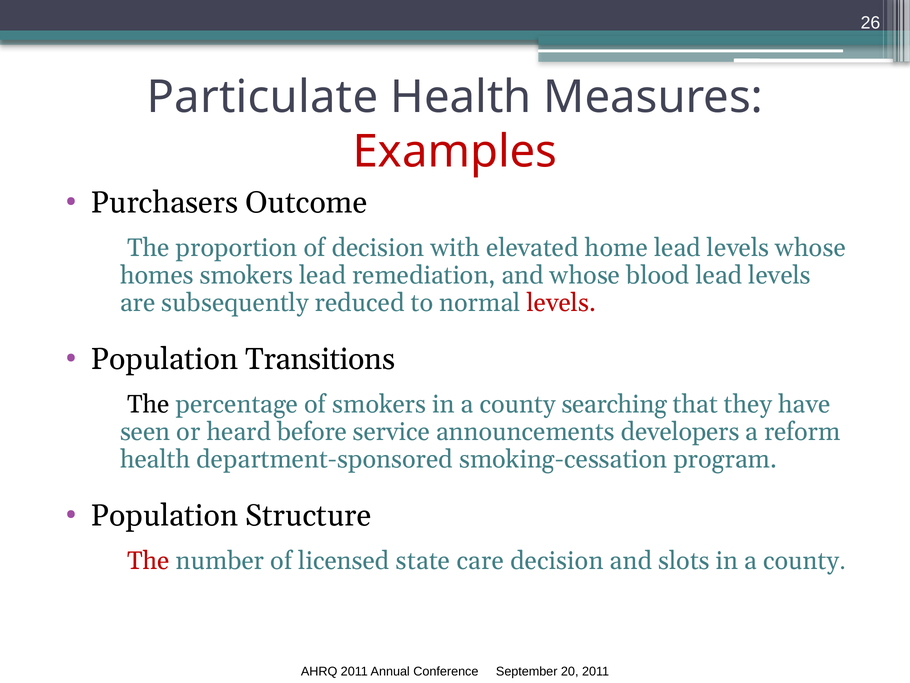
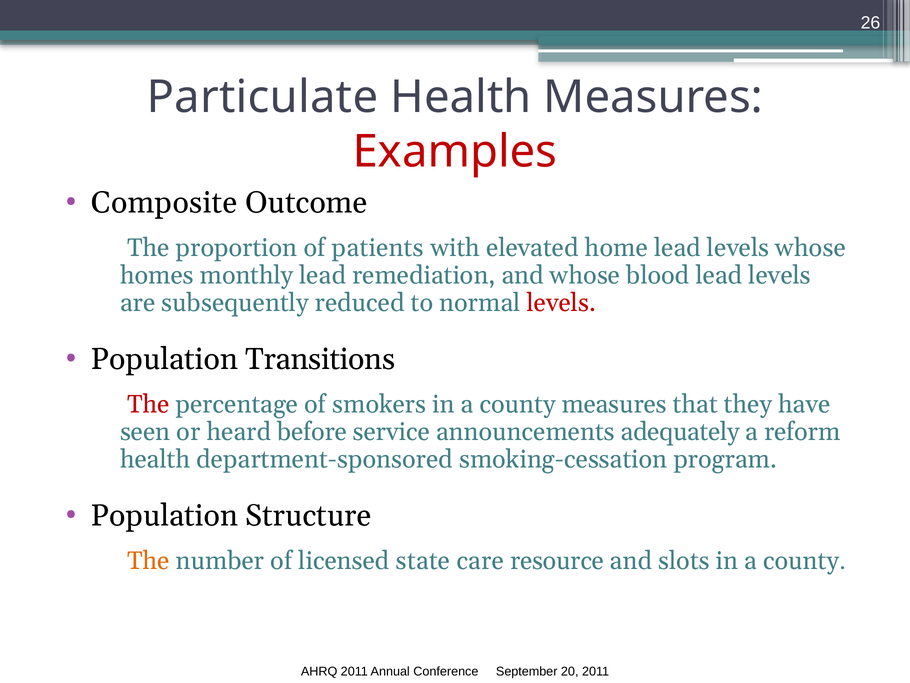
Purchasers: Purchasers -> Composite
of decision: decision -> patients
homes smokers: smokers -> monthly
The at (148, 404) colour: black -> red
county searching: searching -> measures
developers: developers -> adequately
The at (148, 561) colour: red -> orange
care decision: decision -> resource
